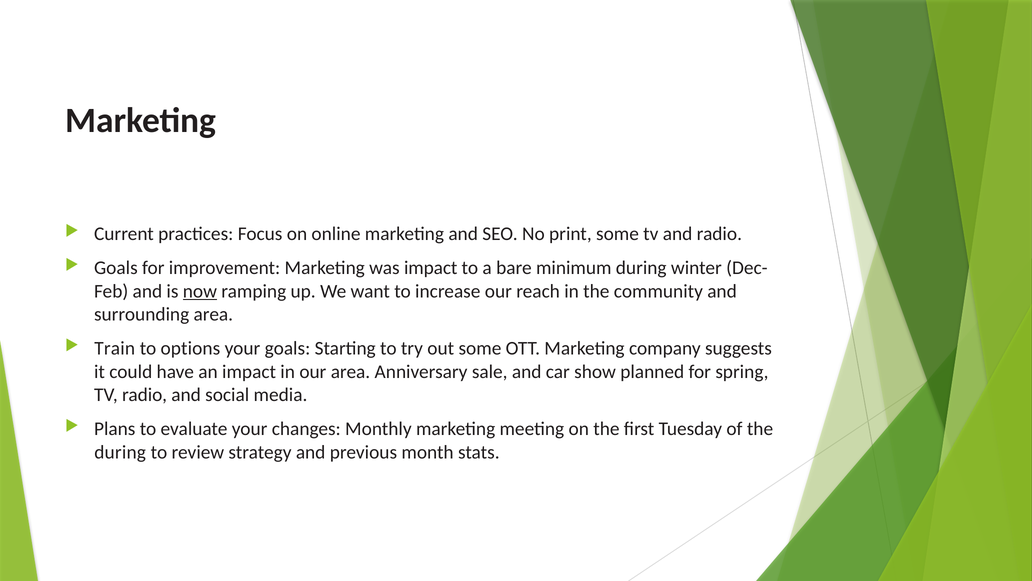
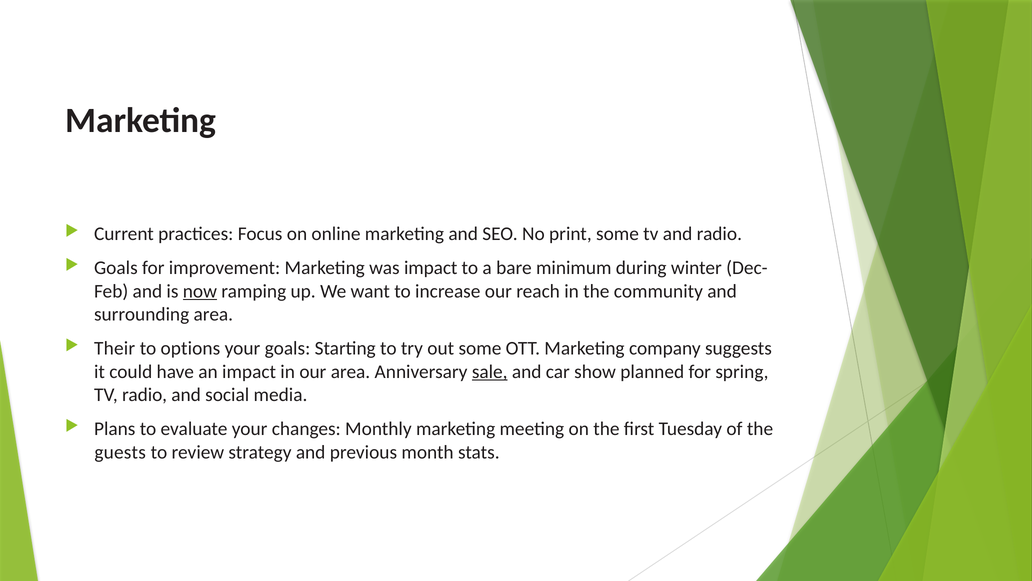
Train: Train -> Their
sale underline: none -> present
during at (120, 452): during -> guests
